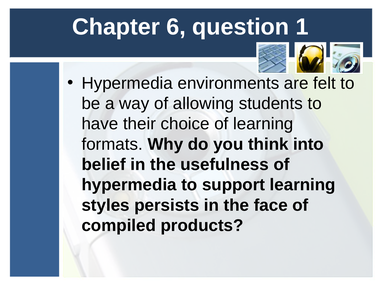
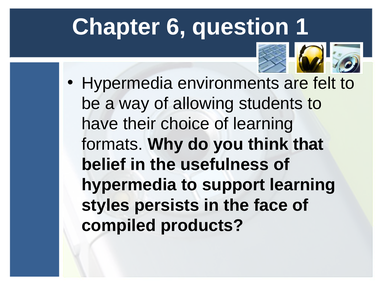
into: into -> that
